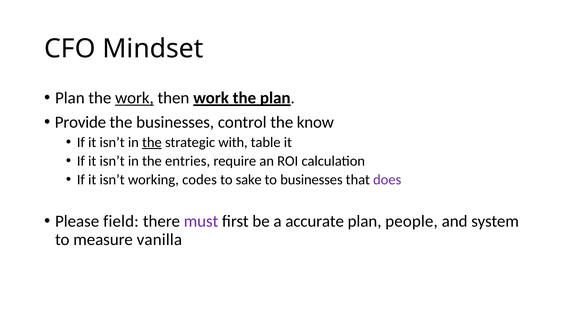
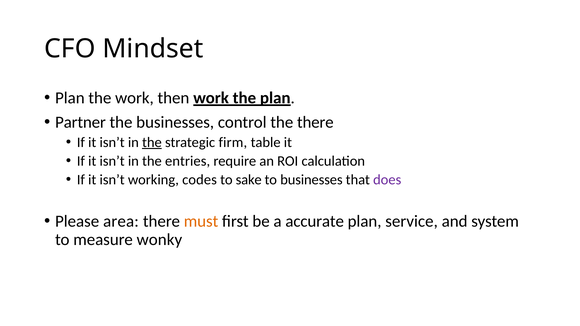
work at (134, 98) underline: present -> none
Provide: Provide -> Partner
the know: know -> there
with: with -> firm
field: field -> area
must colour: purple -> orange
people: people -> service
vanilla: vanilla -> wonky
